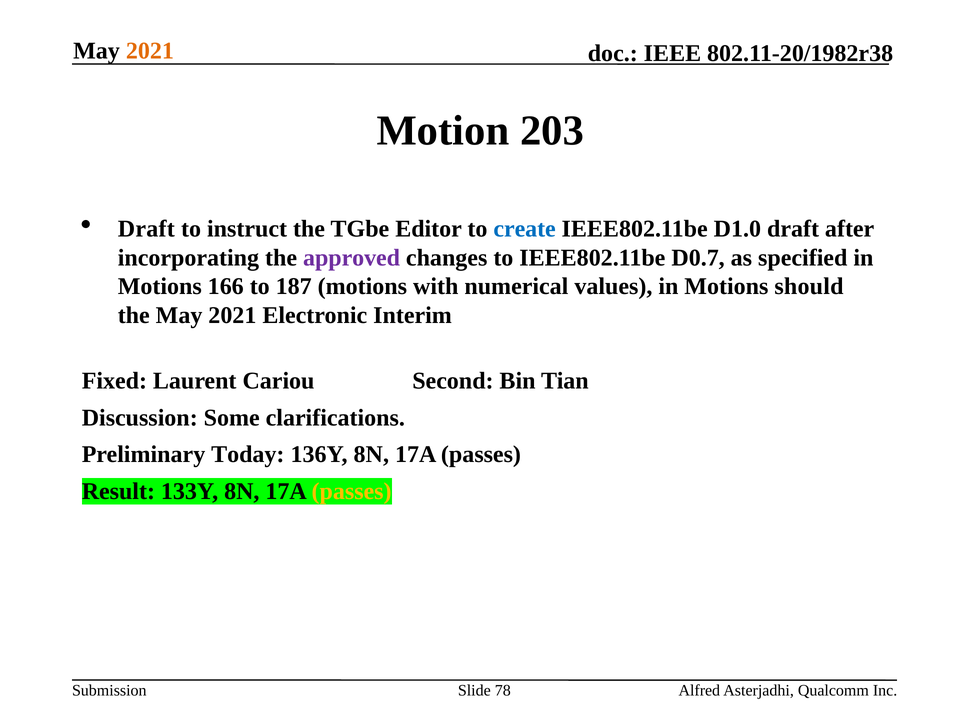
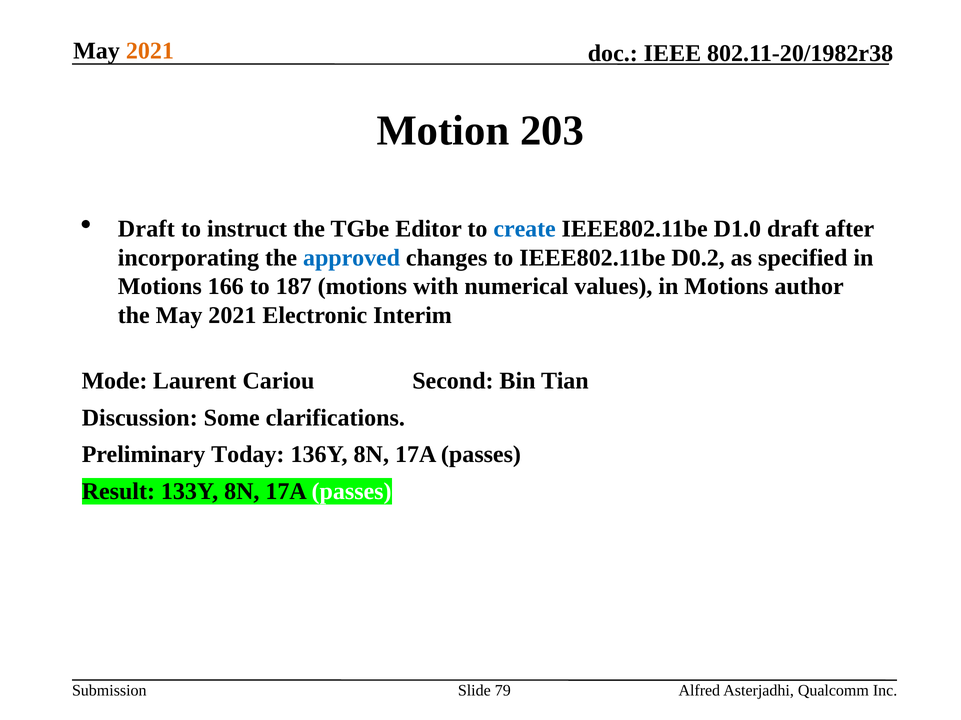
approved colour: purple -> blue
D0.7: D0.7 -> D0.2
should: should -> author
Fixed: Fixed -> Mode
passes at (352, 492) colour: yellow -> white
78: 78 -> 79
